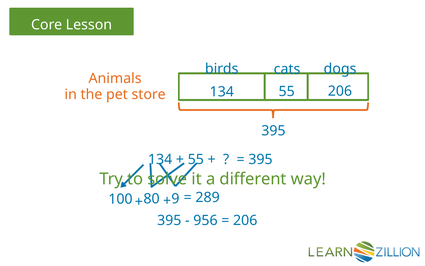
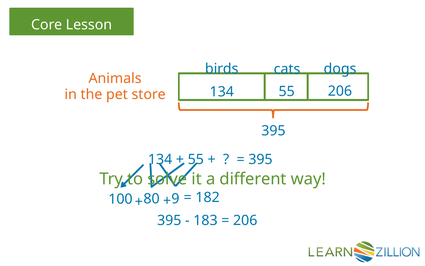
289: 289 -> 182
956: 956 -> 183
